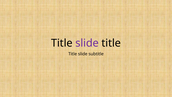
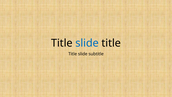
slide at (87, 43) colour: purple -> blue
